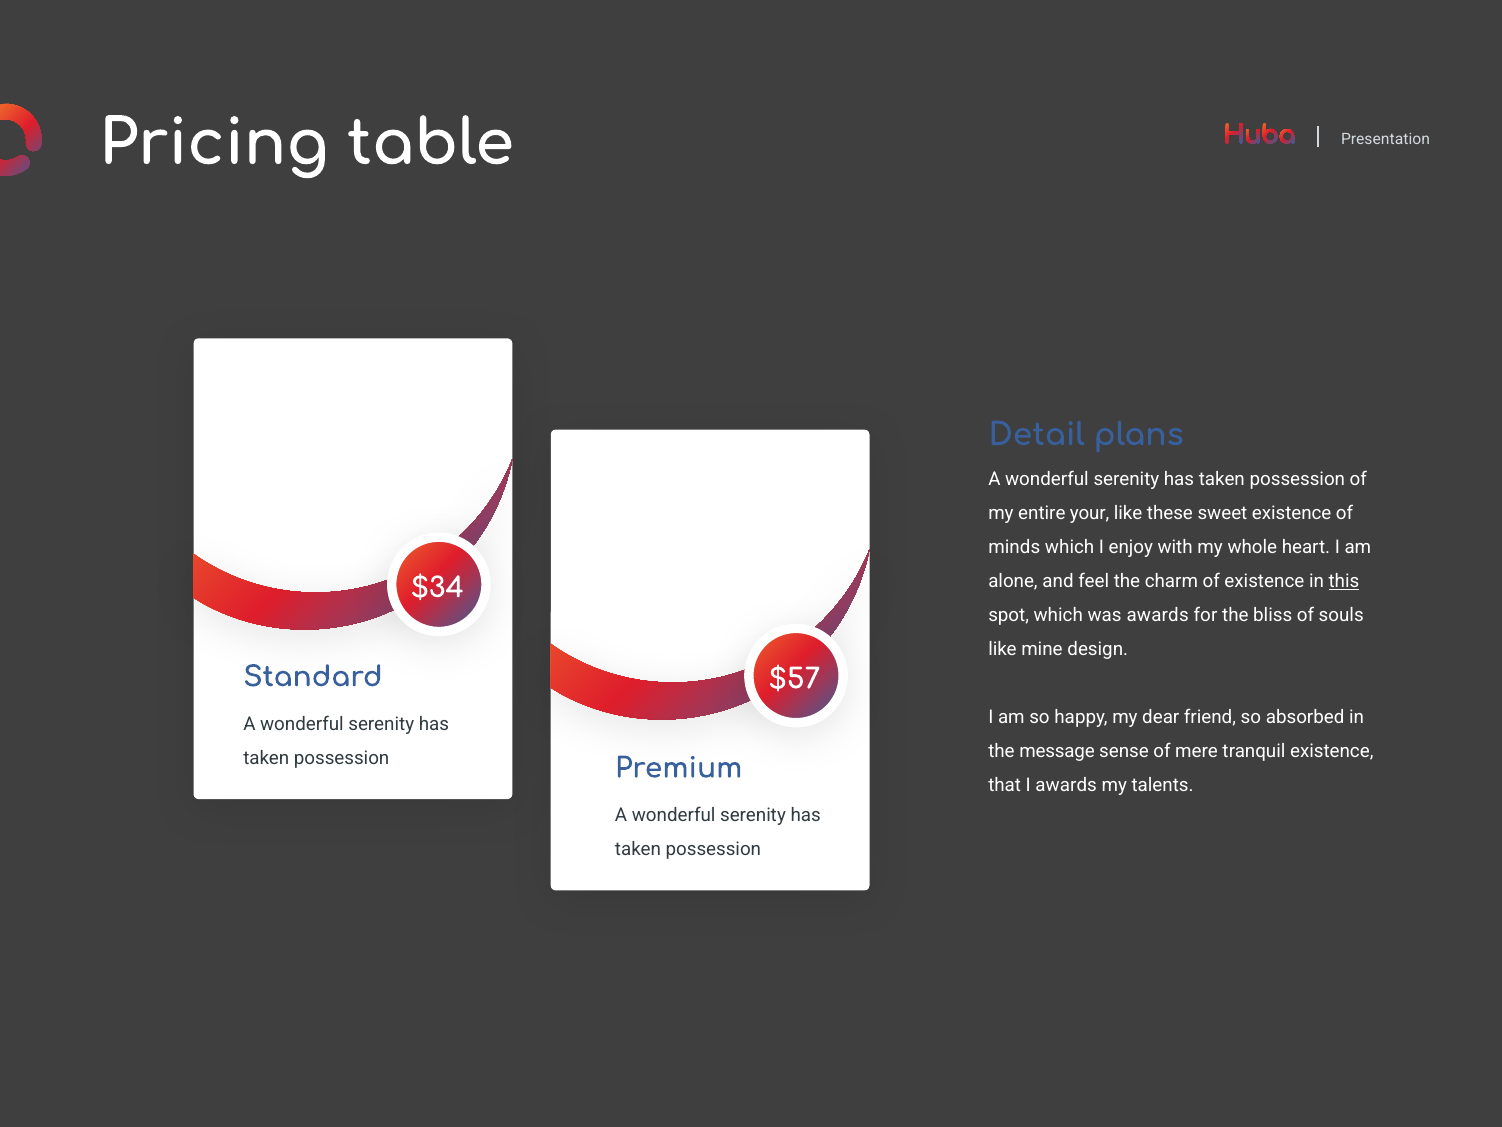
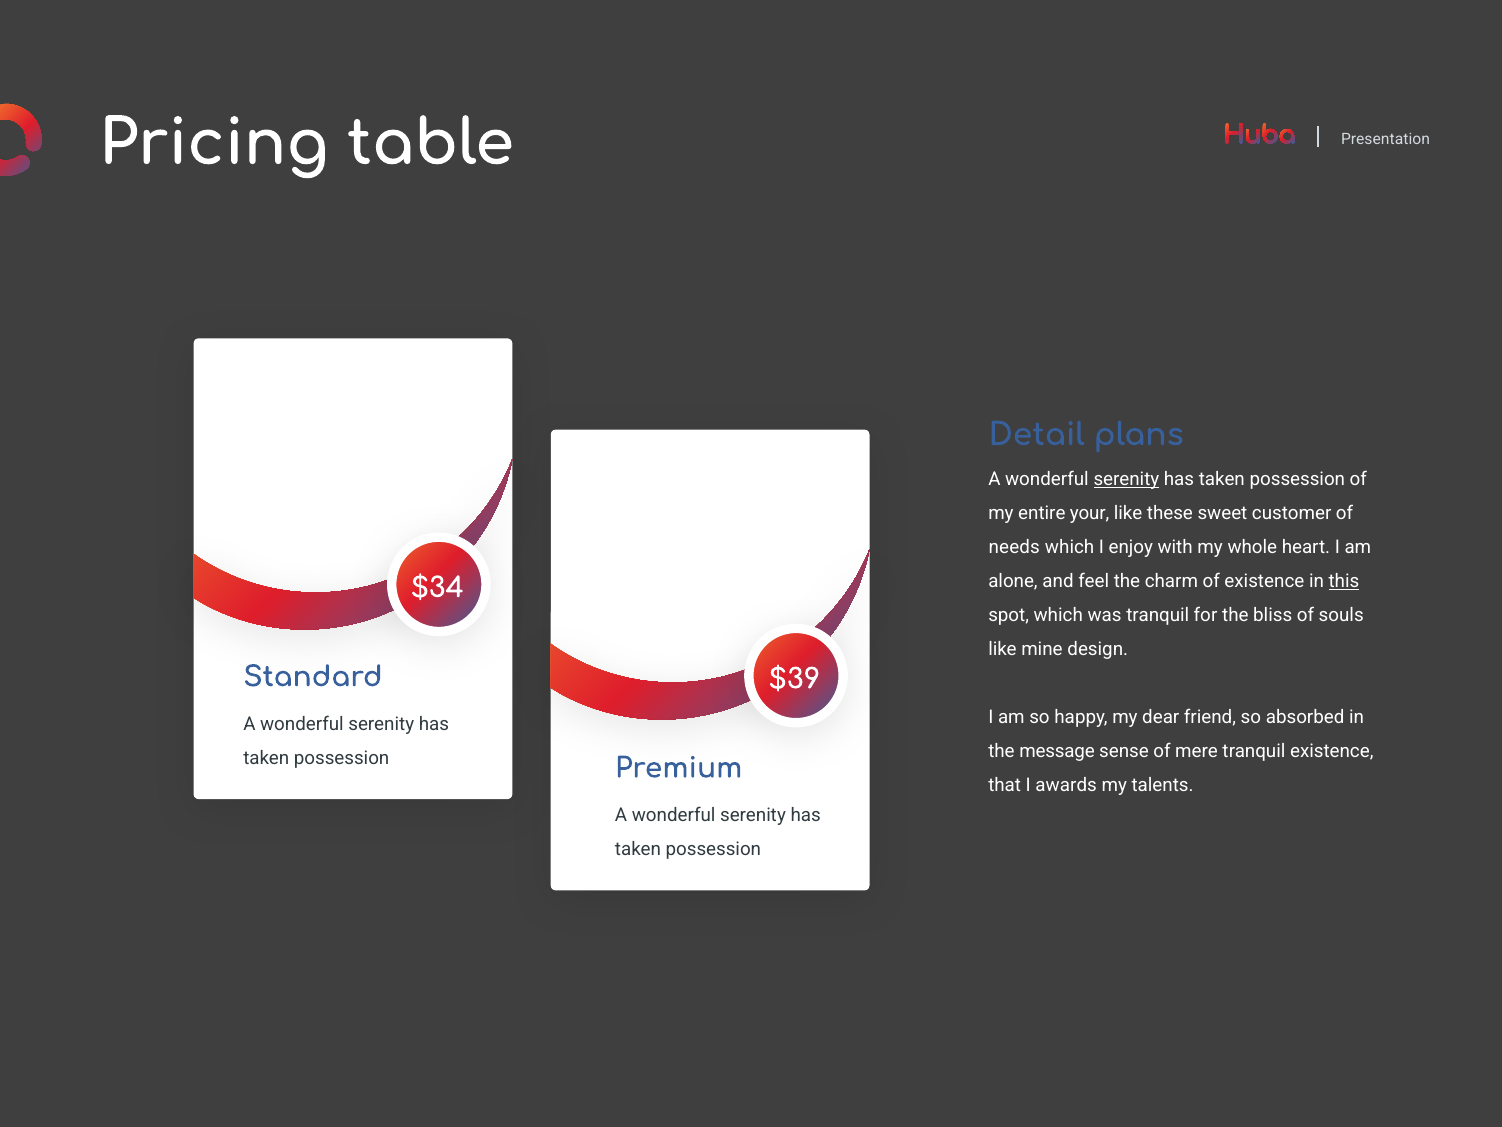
serenity at (1126, 480) underline: none -> present
sweet existence: existence -> customer
minds: minds -> needs
was awards: awards -> tranquil
$57: $57 -> $39
